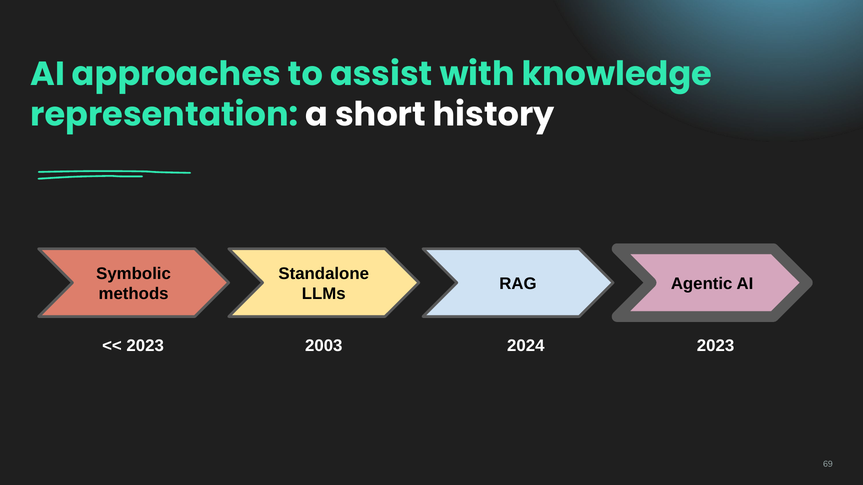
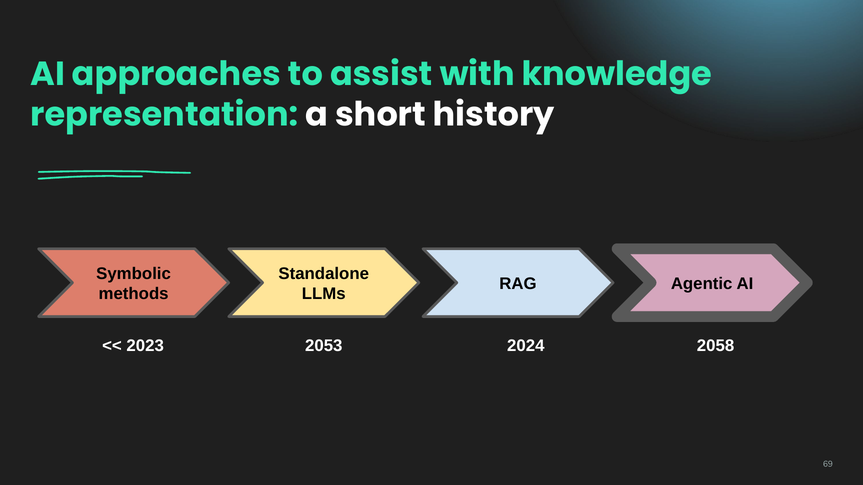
2003: 2003 -> 2053
2023 at (716, 346): 2023 -> 2058
